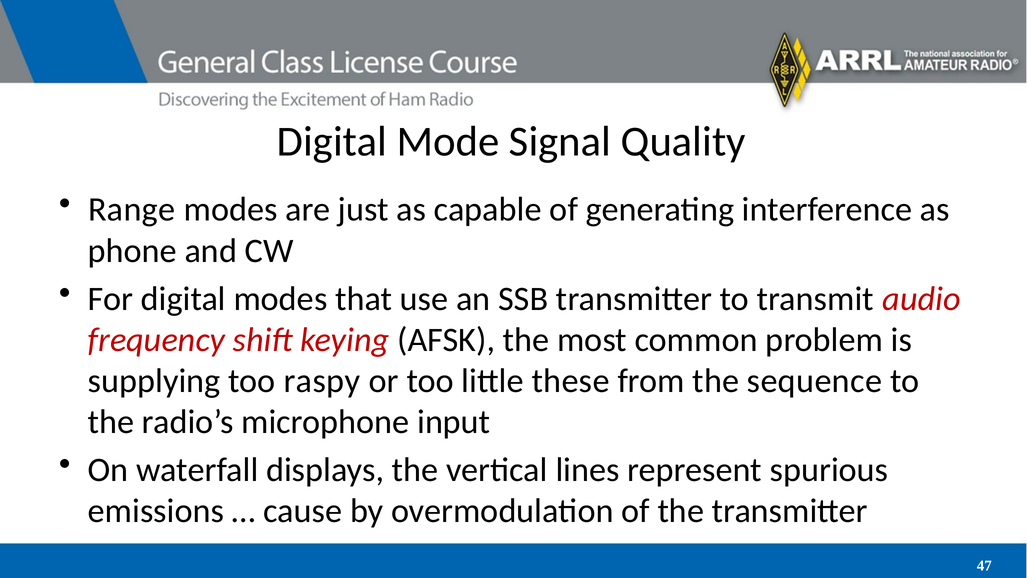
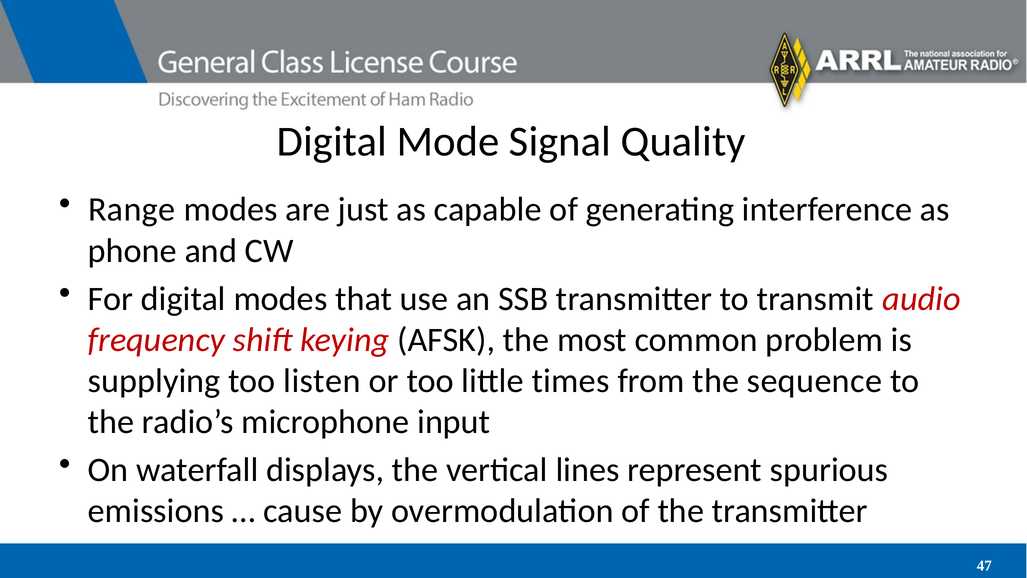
raspy: raspy -> listen
these: these -> times
